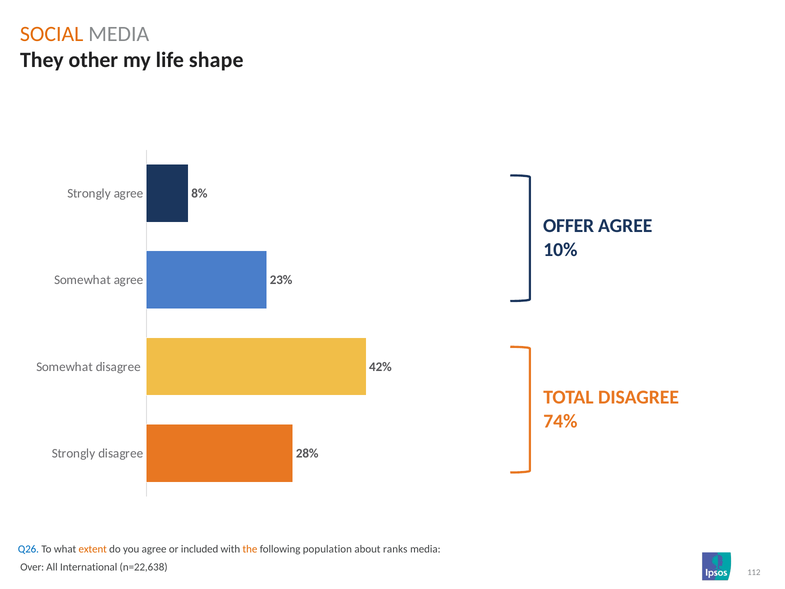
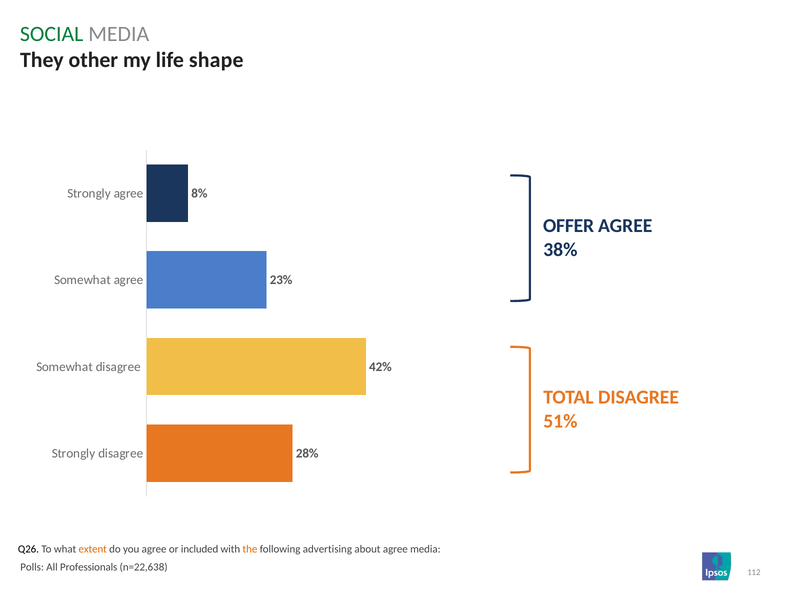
SOCIAL colour: orange -> green
10%: 10% -> 38%
74%: 74% -> 51%
Q26 colour: blue -> black
population: population -> advertising
about ranks: ranks -> agree
Over: Over -> Polls
International: International -> Professionals
